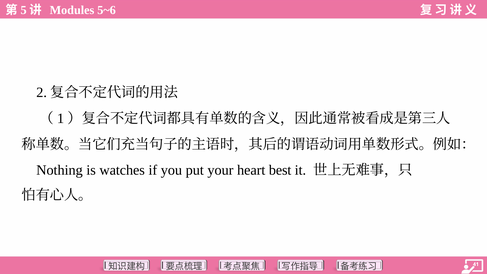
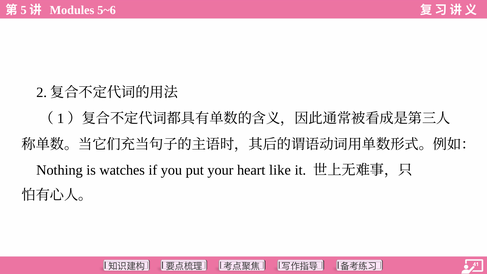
best: best -> like
